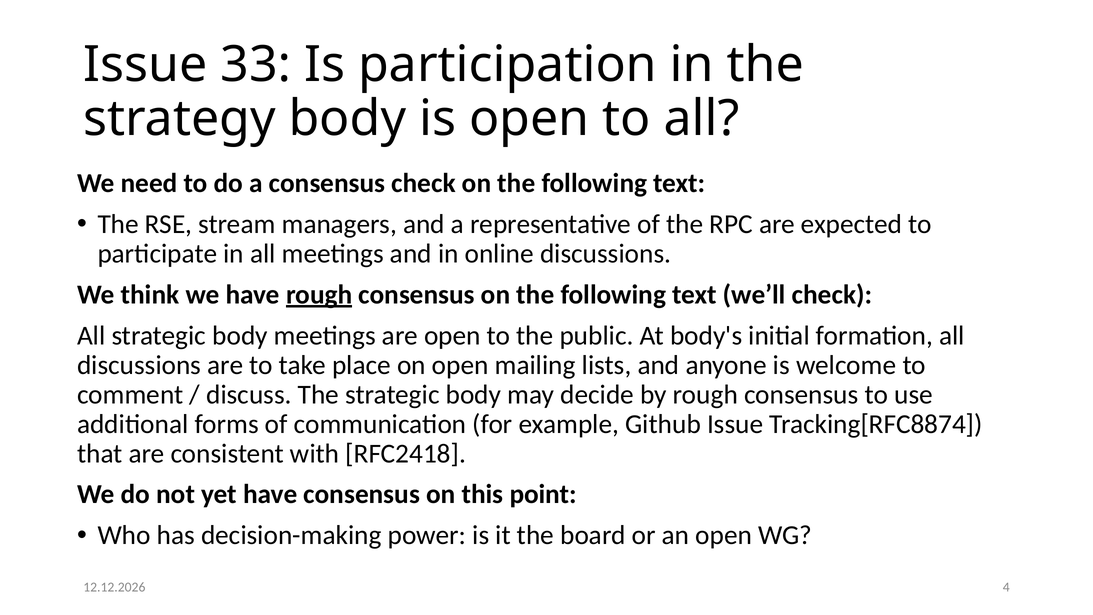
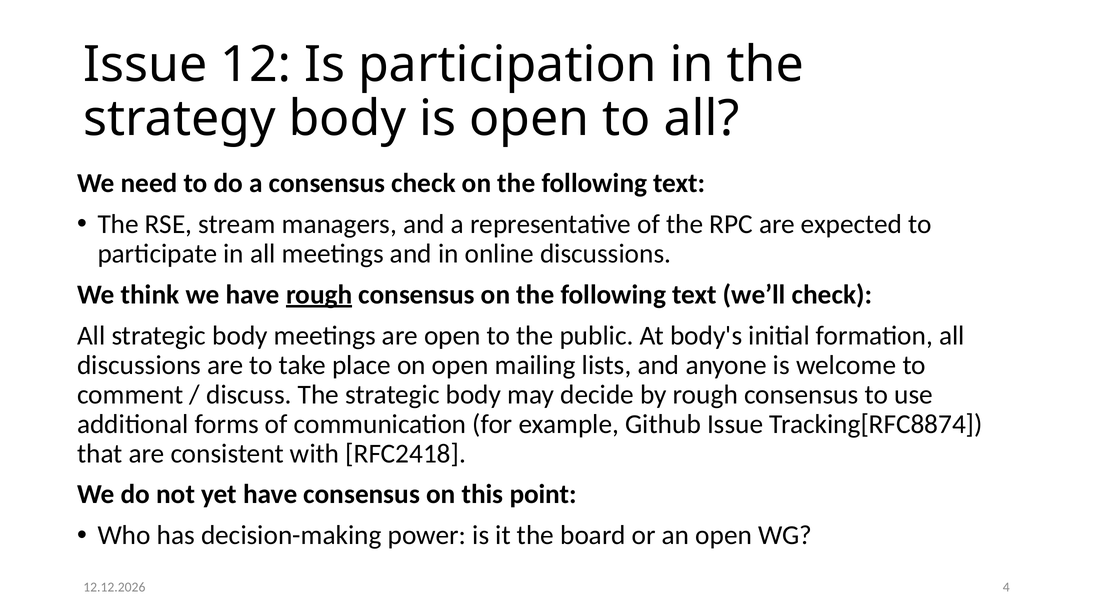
33: 33 -> 12
